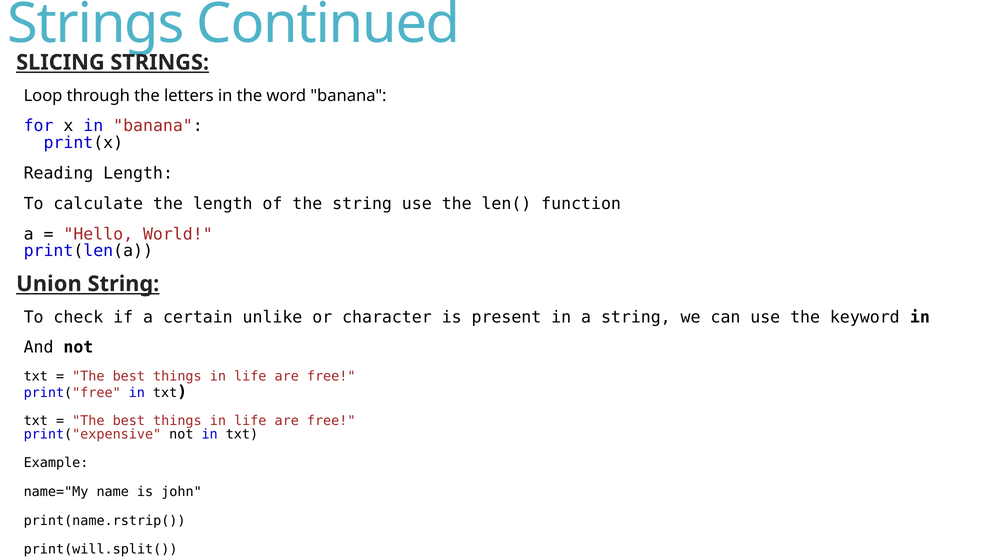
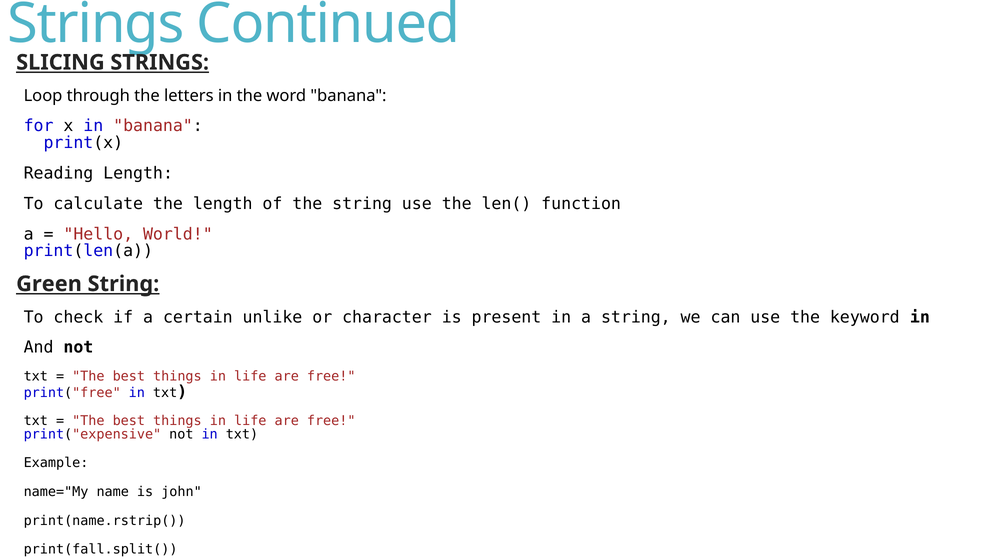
Union: Union -> Green
print(will.split(: print(will.split( -> print(fall.split(
